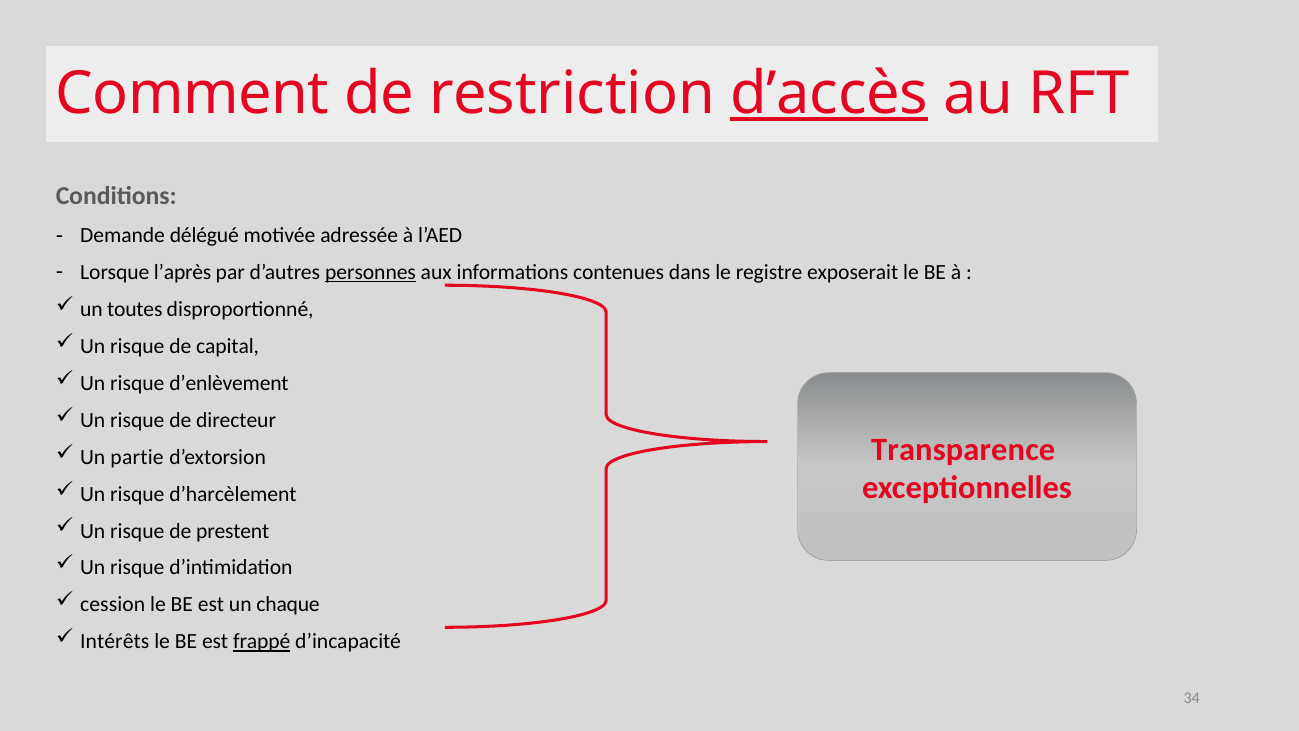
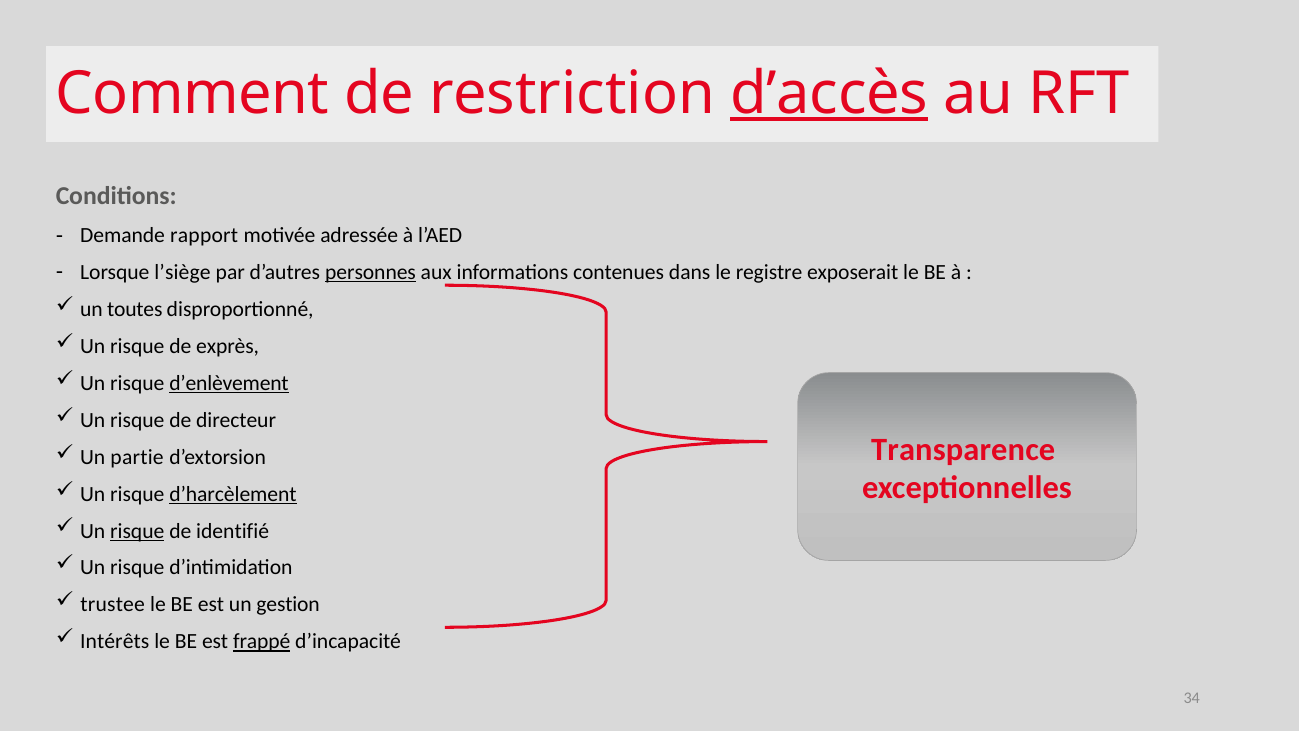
délégué: délégué -> rapport
l’après: l’après -> l’siège
capital: capital -> exprès
d’enlèvement underline: none -> present
d’harcèlement underline: none -> present
risque at (137, 531) underline: none -> present
prestent: prestent -> identifié
cession: cession -> trustee
chaque: chaque -> gestion
